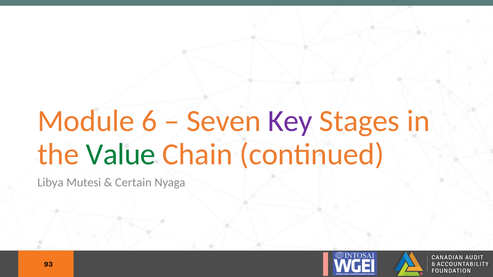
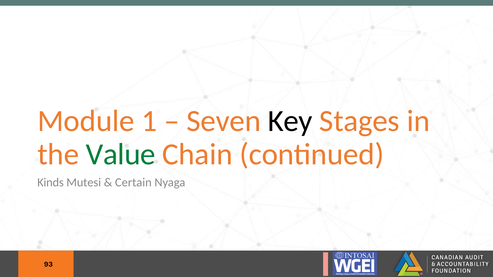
6: 6 -> 1
Key colour: purple -> black
Libya: Libya -> Kinds
